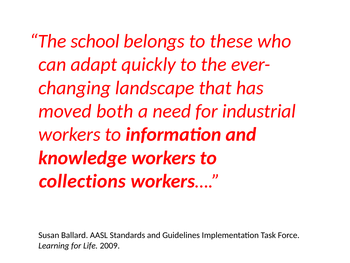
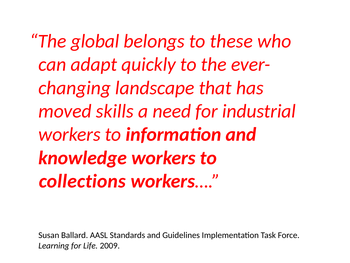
school: school -> global
both: both -> skills
